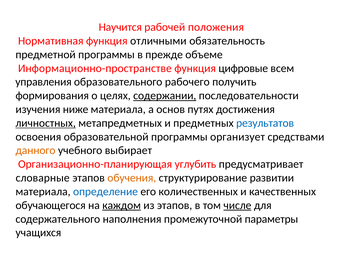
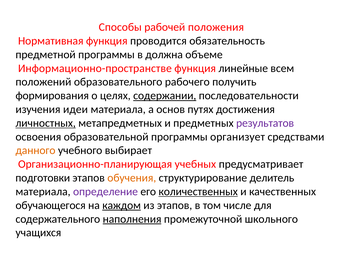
Научится: Научится -> Способы
отличными: отличными -> проводится
прежде: прежде -> должна
цифровые: цифровые -> линейные
управления: управления -> положений
ниже: ниже -> идеи
результатов colour: blue -> purple
углубить: углубить -> учебных
словарные: словарные -> подготовки
развитии: развитии -> делитель
определение colour: blue -> purple
количественных underline: none -> present
числе underline: present -> none
наполнения underline: none -> present
параметры: параметры -> школьного
